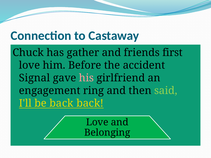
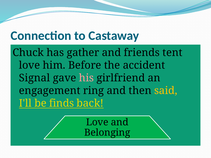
first: first -> tent
said colour: light green -> yellow
be back: back -> finds
